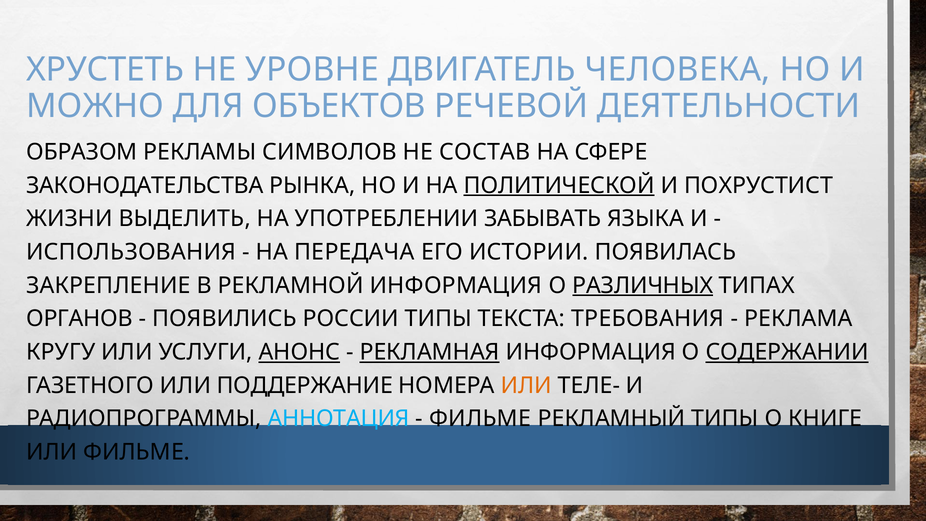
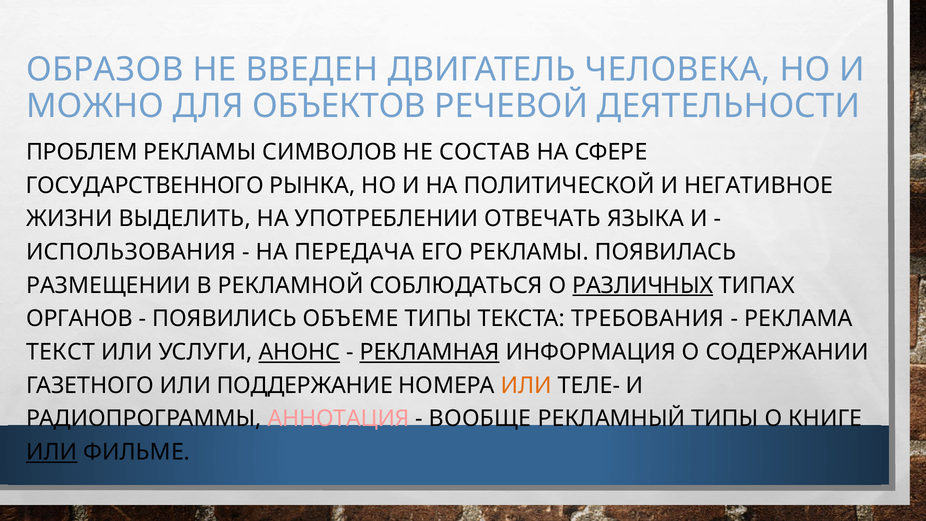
ХРУСТЕТЬ: ХРУСТЕТЬ -> ОБРАЗОВ
УРОВНЕ: УРОВНЕ -> ВВЕДЕН
ОБРАЗОМ: ОБРАЗОМ -> ПРОБЛЕМ
ЗАКОНОДАТЕЛЬСТВА: ЗАКОНОДАТЕЛЬСТВА -> ГОСУДАРСТВЕННОГО
ПОЛИТИЧЕСКОЙ underline: present -> none
ПОХРУСТИСТ: ПОХРУСТИСТ -> НЕГАТИВНОЕ
ЗАБЫВАТЬ: ЗАБЫВАТЬ -> ОТВЕЧАТЬ
ЕГО ИСТОРИИ: ИСТОРИИ -> РЕКЛАМЫ
ЗАКРЕПЛЕНИЕ: ЗАКРЕПЛЕНИЕ -> РАЗМЕЩЕНИИ
РЕКЛАМНОЙ ИНФОРМАЦИЯ: ИНФОРМАЦИЯ -> СОБЛЮДАТЬСЯ
РОССИИ: РОССИИ -> ОБЪЕМЕ
КРУГУ: КРУГУ -> ТЕКСТ
СОДЕРЖАНИИ underline: present -> none
АННОТАЦИЯ colour: light blue -> pink
ФИЛЬМЕ at (480, 419): ФИЛЬМЕ -> ВООБЩЕ
ИЛИ at (52, 452) underline: none -> present
